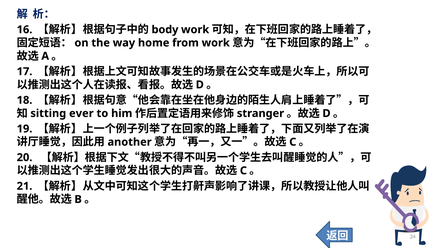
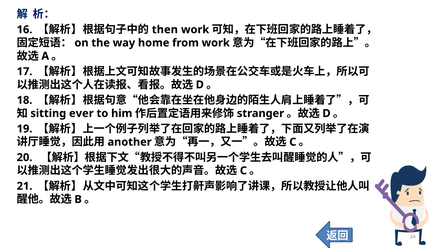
body: body -> then
